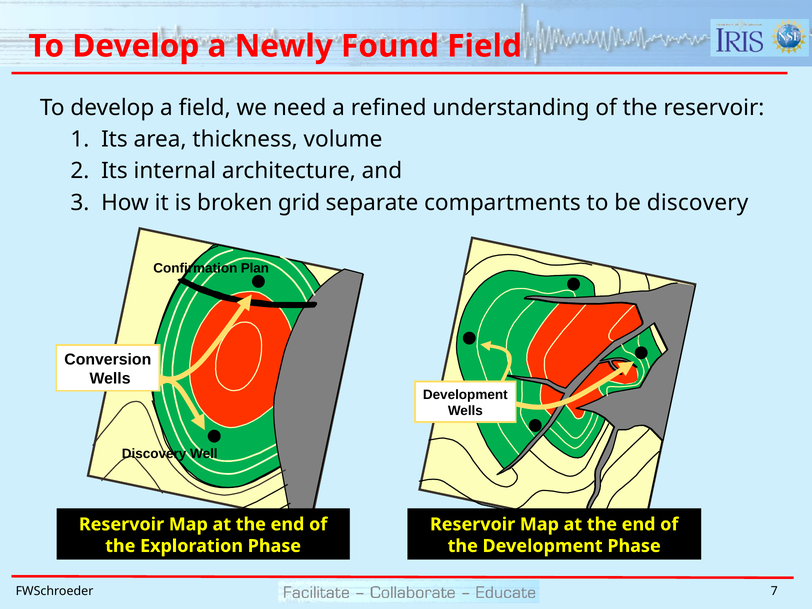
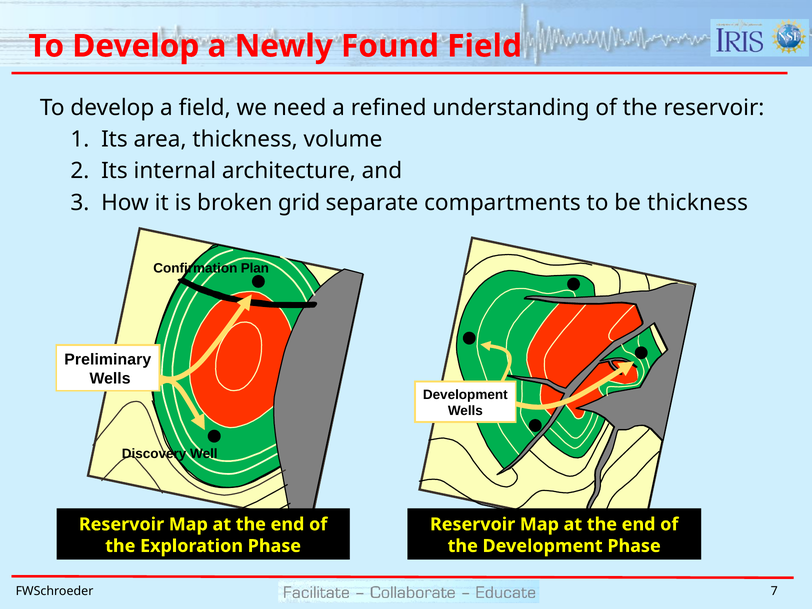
be discovery: discovery -> thickness
Conversion: Conversion -> Preliminary
